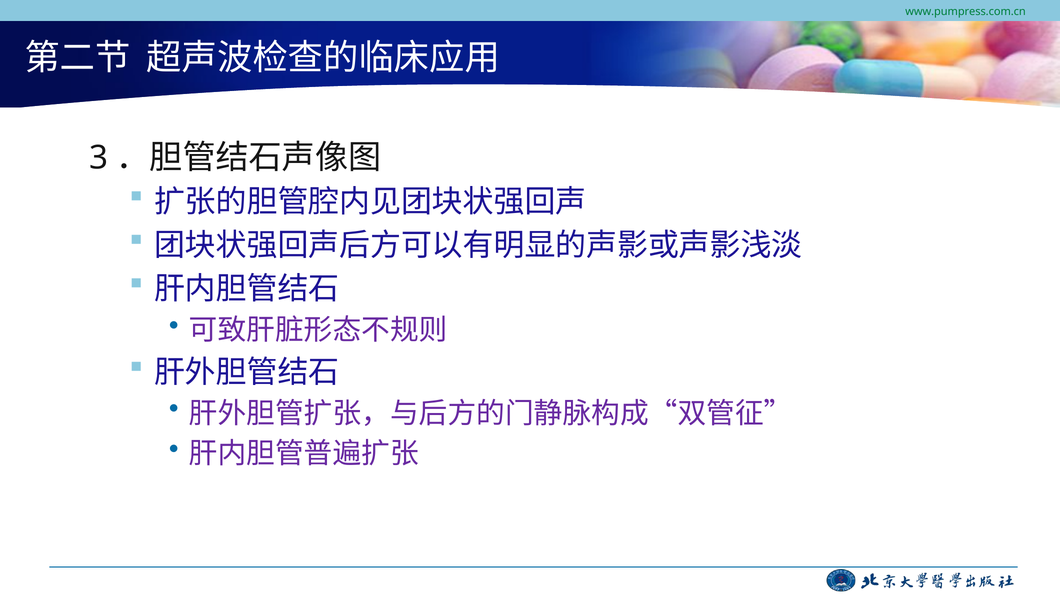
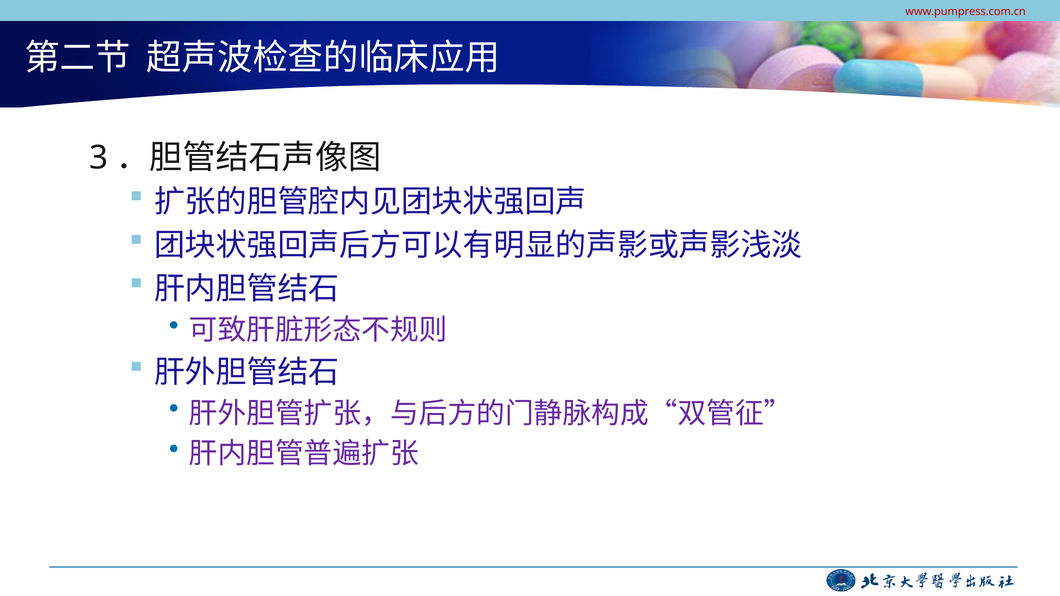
www.pumpress.com.cn colour: green -> red
